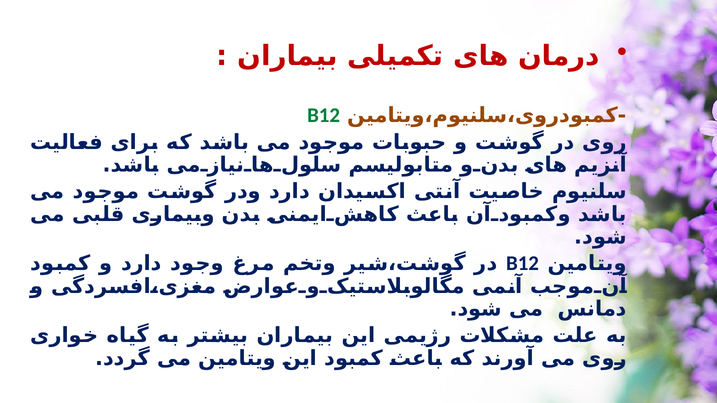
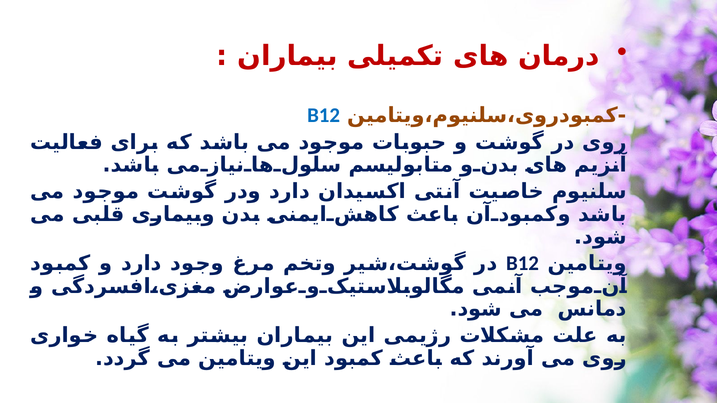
B12 at (324, 115) colour: green -> blue
